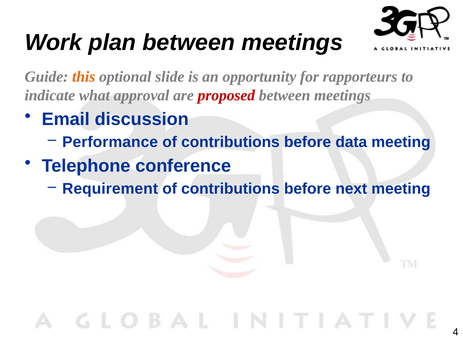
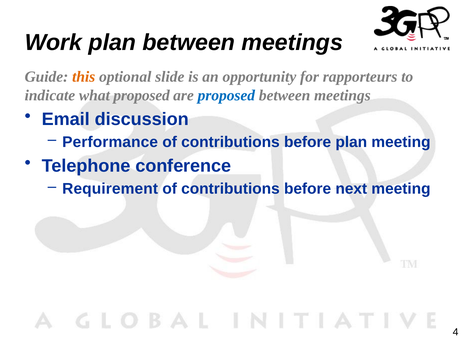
what approval: approval -> proposed
proposed at (226, 95) colour: red -> blue
before data: data -> plan
